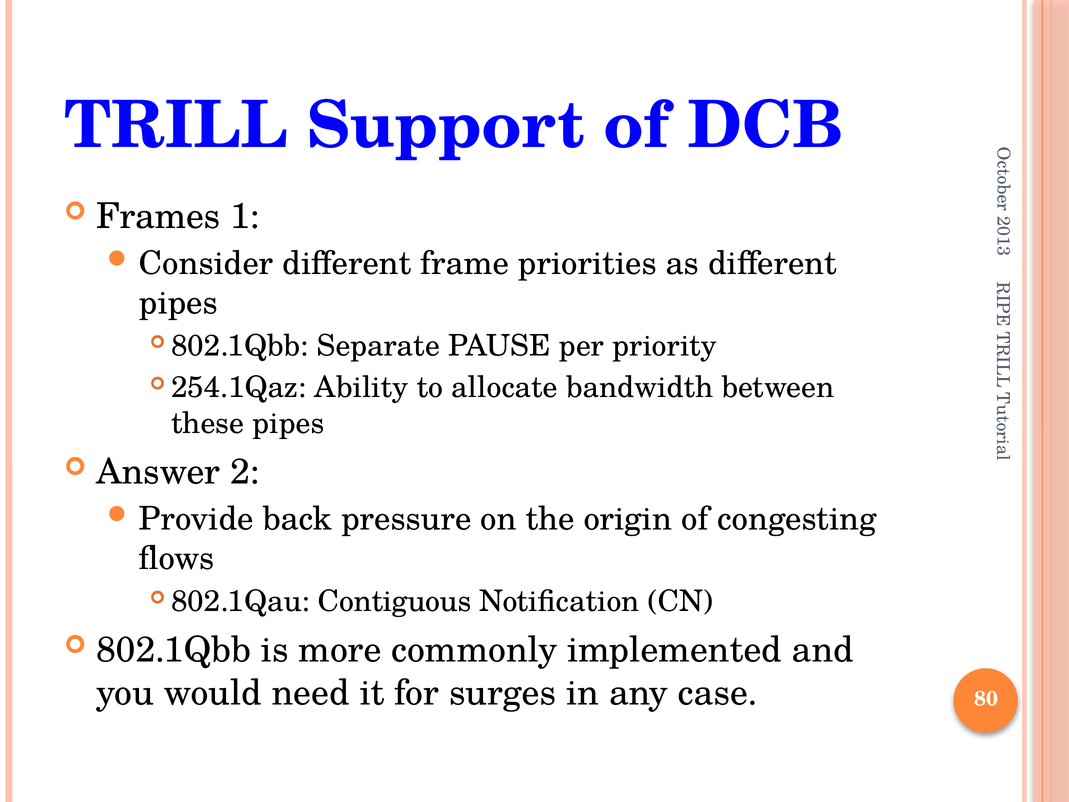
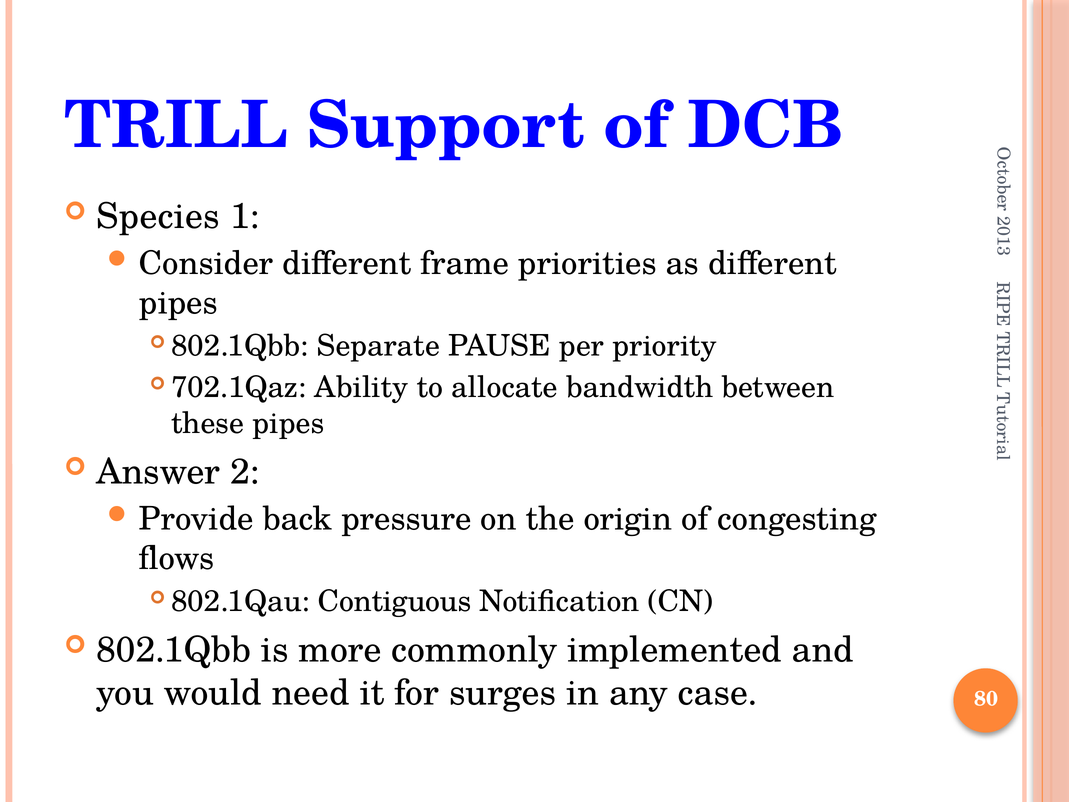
Frames: Frames -> Species
254.1Qaz: 254.1Qaz -> 702.1Qaz
